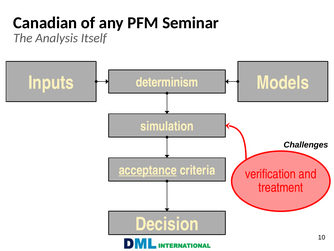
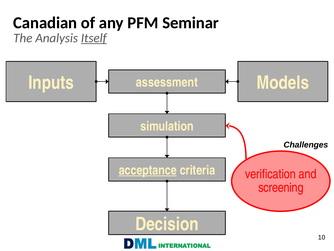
Itself underline: none -> present
determinism: determinism -> assessment
treatment: treatment -> screening
